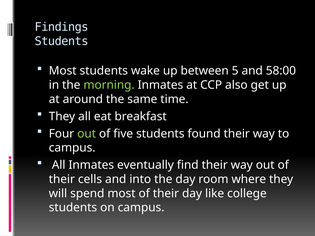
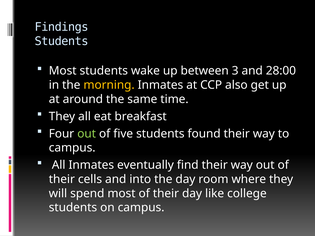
5: 5 -> 3
58:00: 58:00 -> 28:00
morning colour: light green -> yellow
